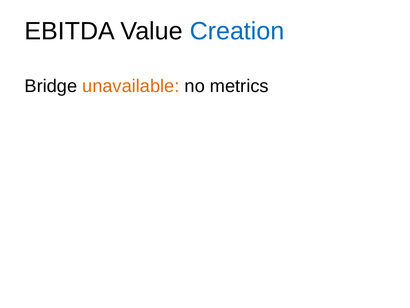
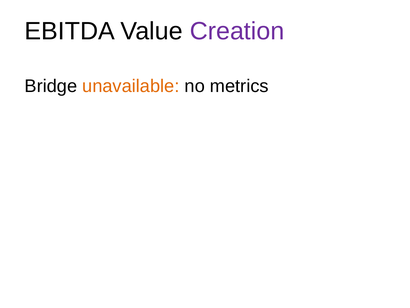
Creation colour: blue -> purple
